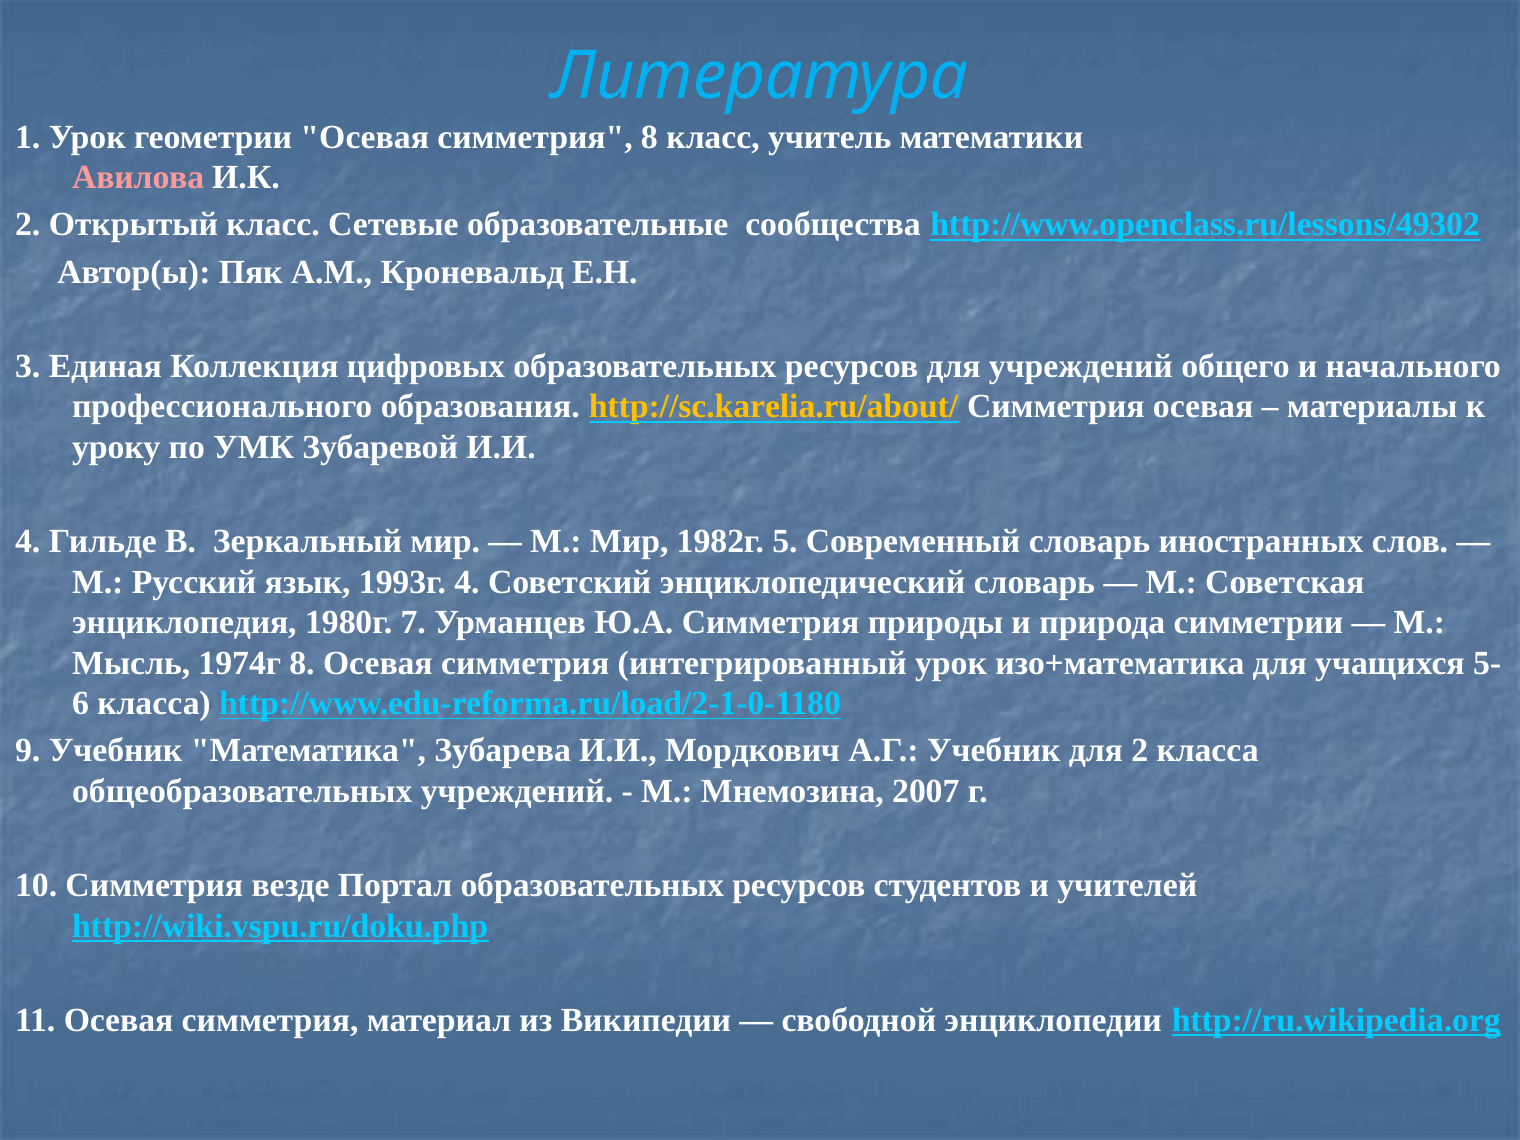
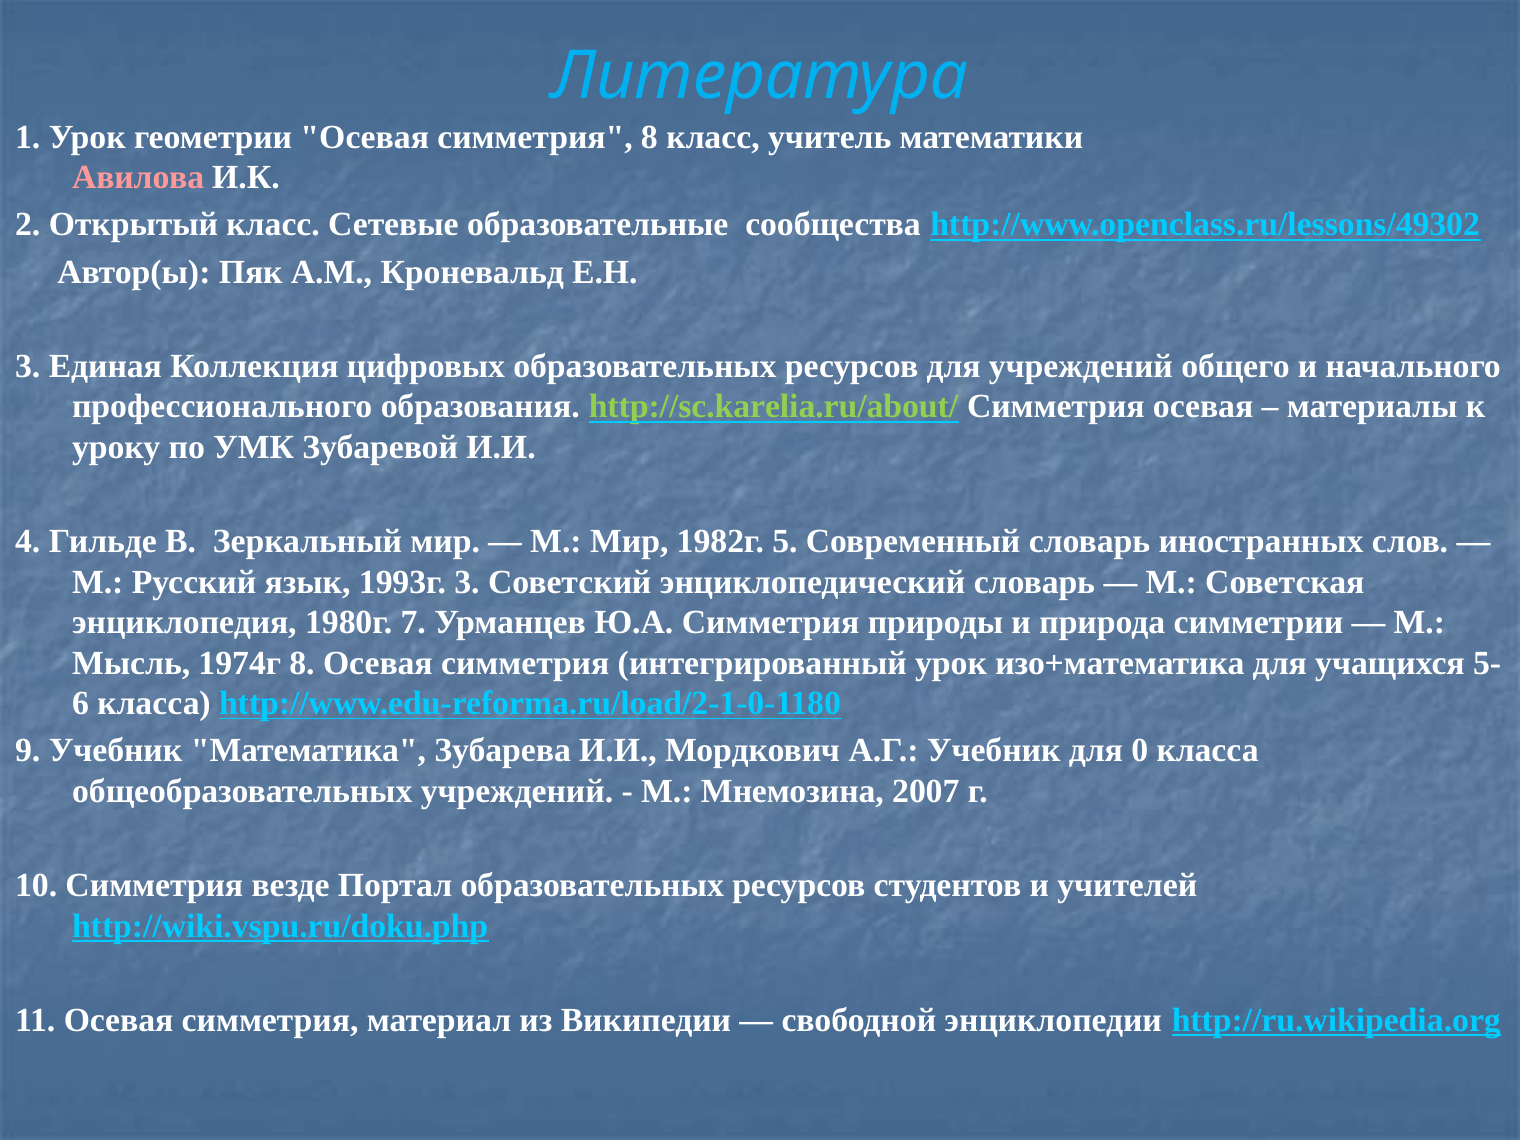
http://sc.karelia.ru/about/ colour: yellow -> light green
1993г 4: 4 -> 3
для 2: 2 -> 0
